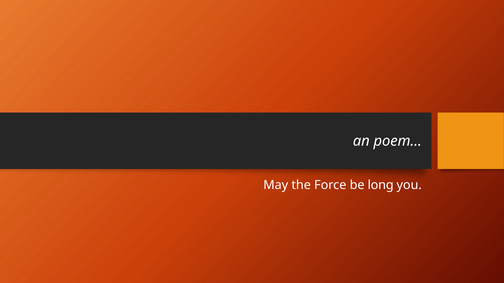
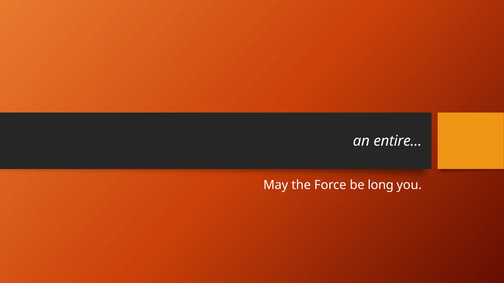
poem…: poem… -> entire…
